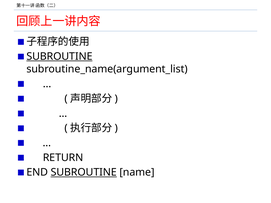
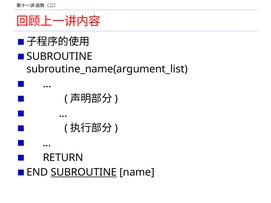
SUBROUTINE at (59, 57) underline: present -> none
